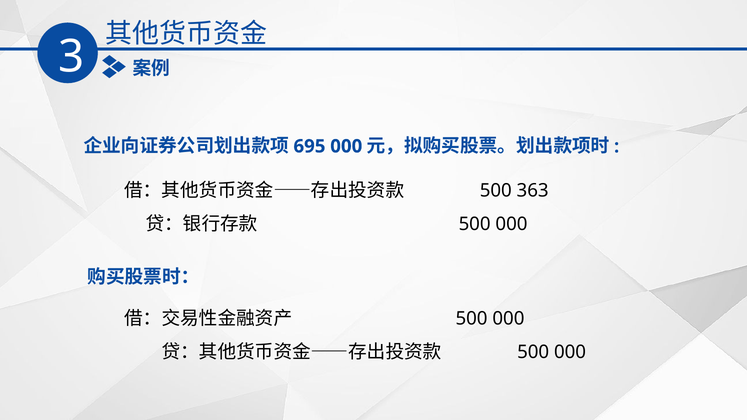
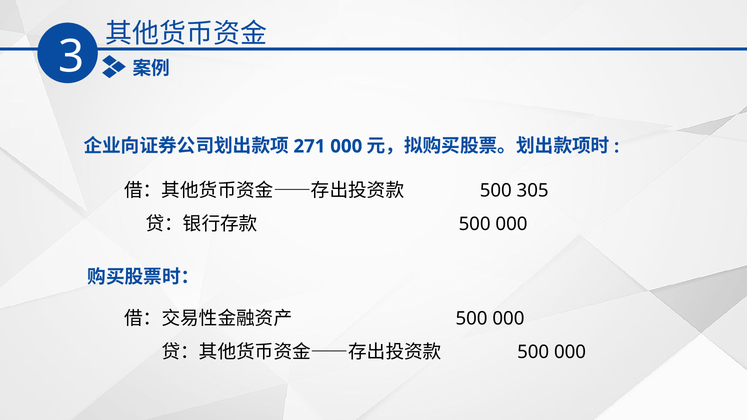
695: 695 -> 271
363: 363 -> 305
